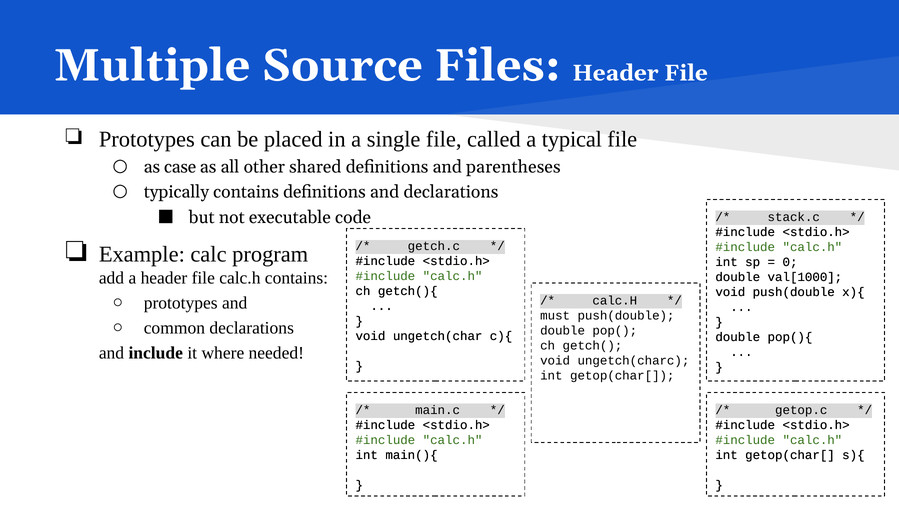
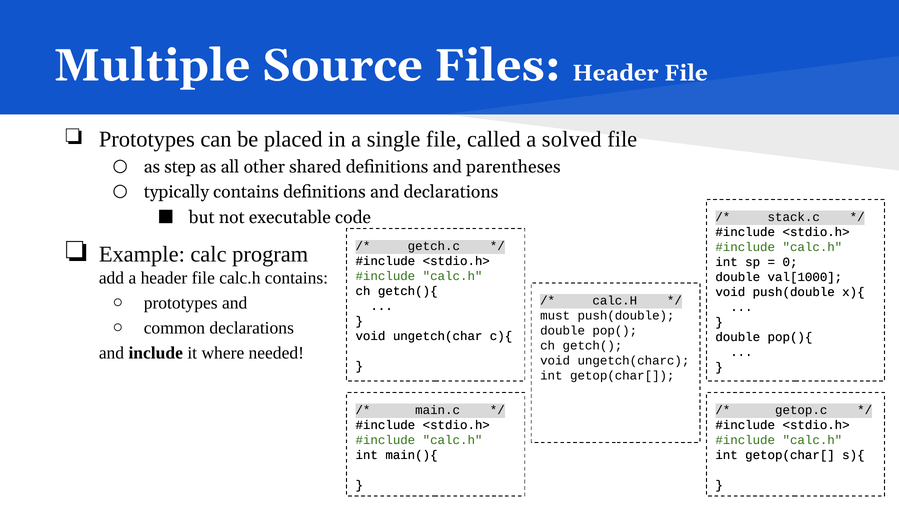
typical: typical -> solved
case: case -> step
